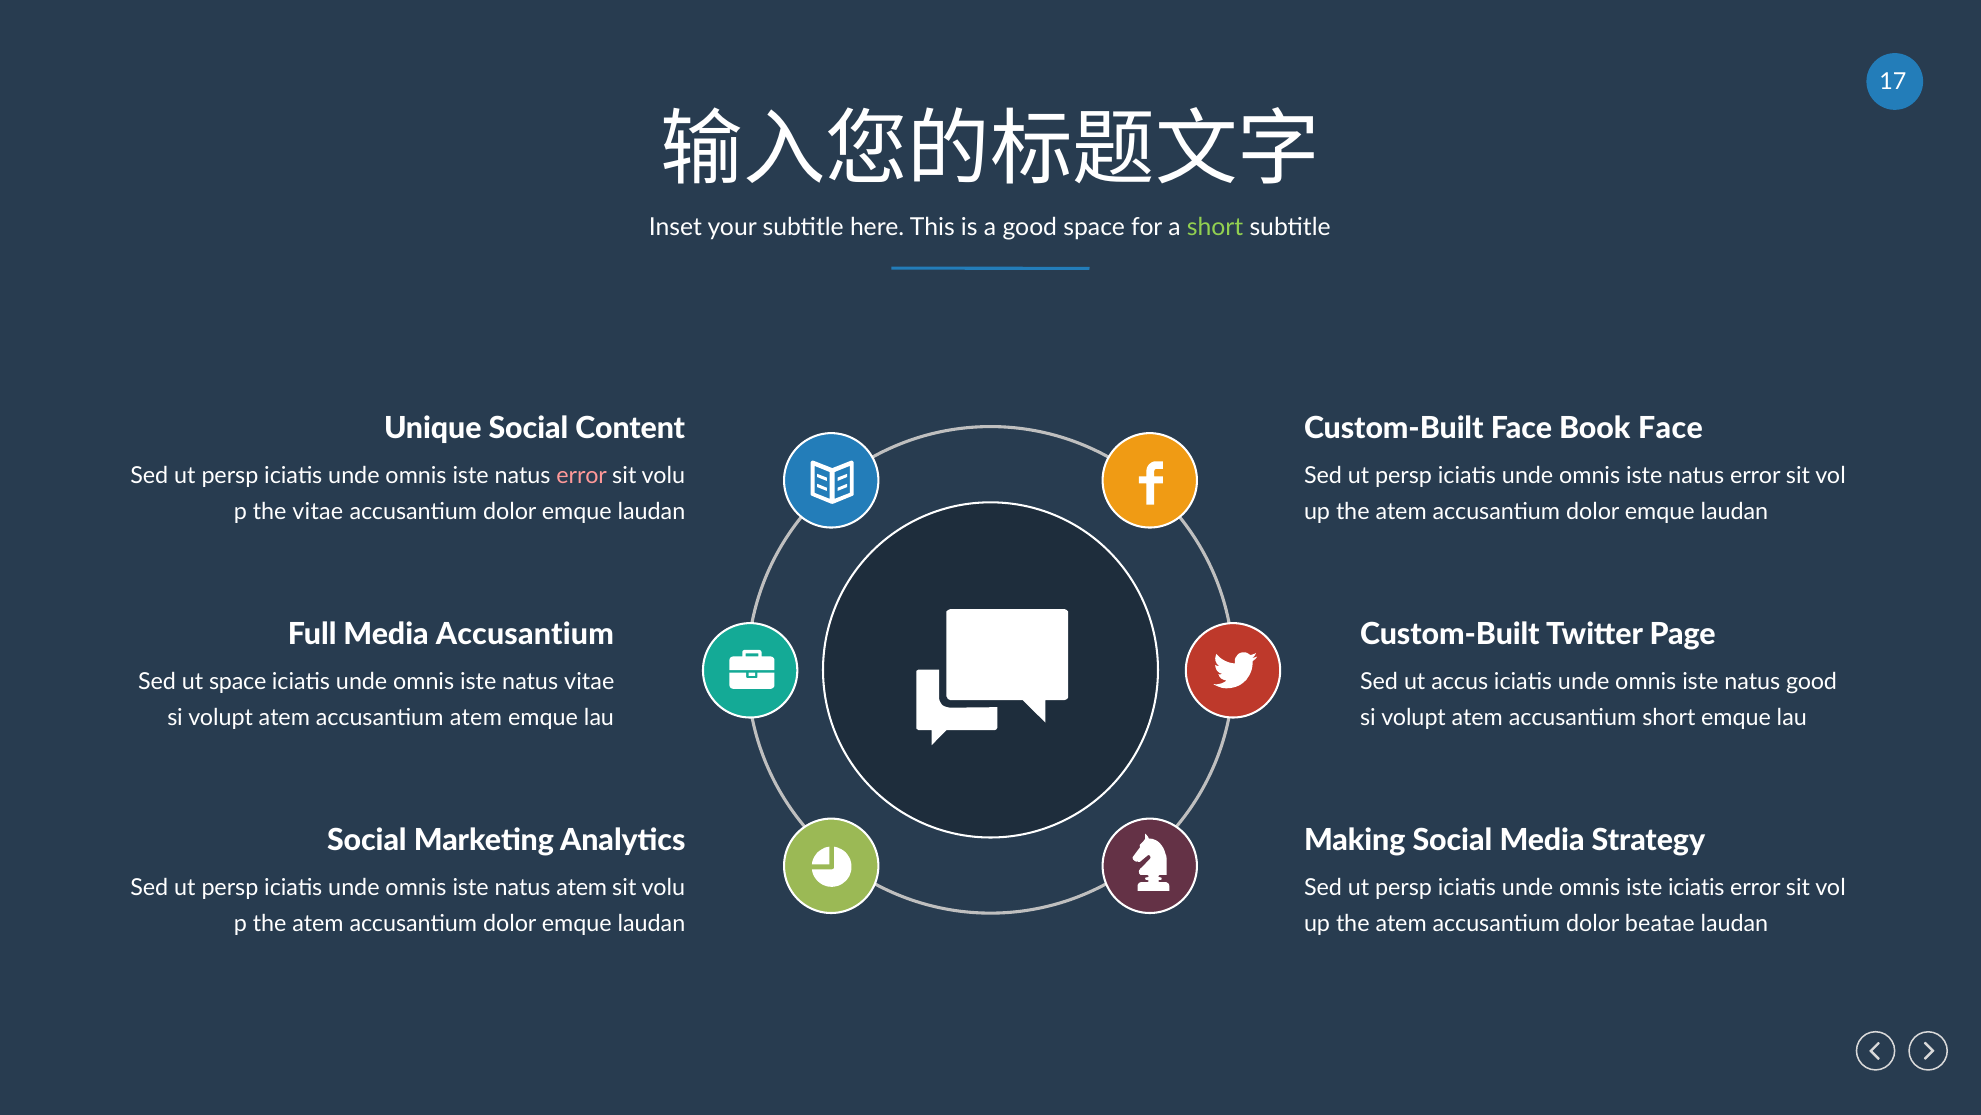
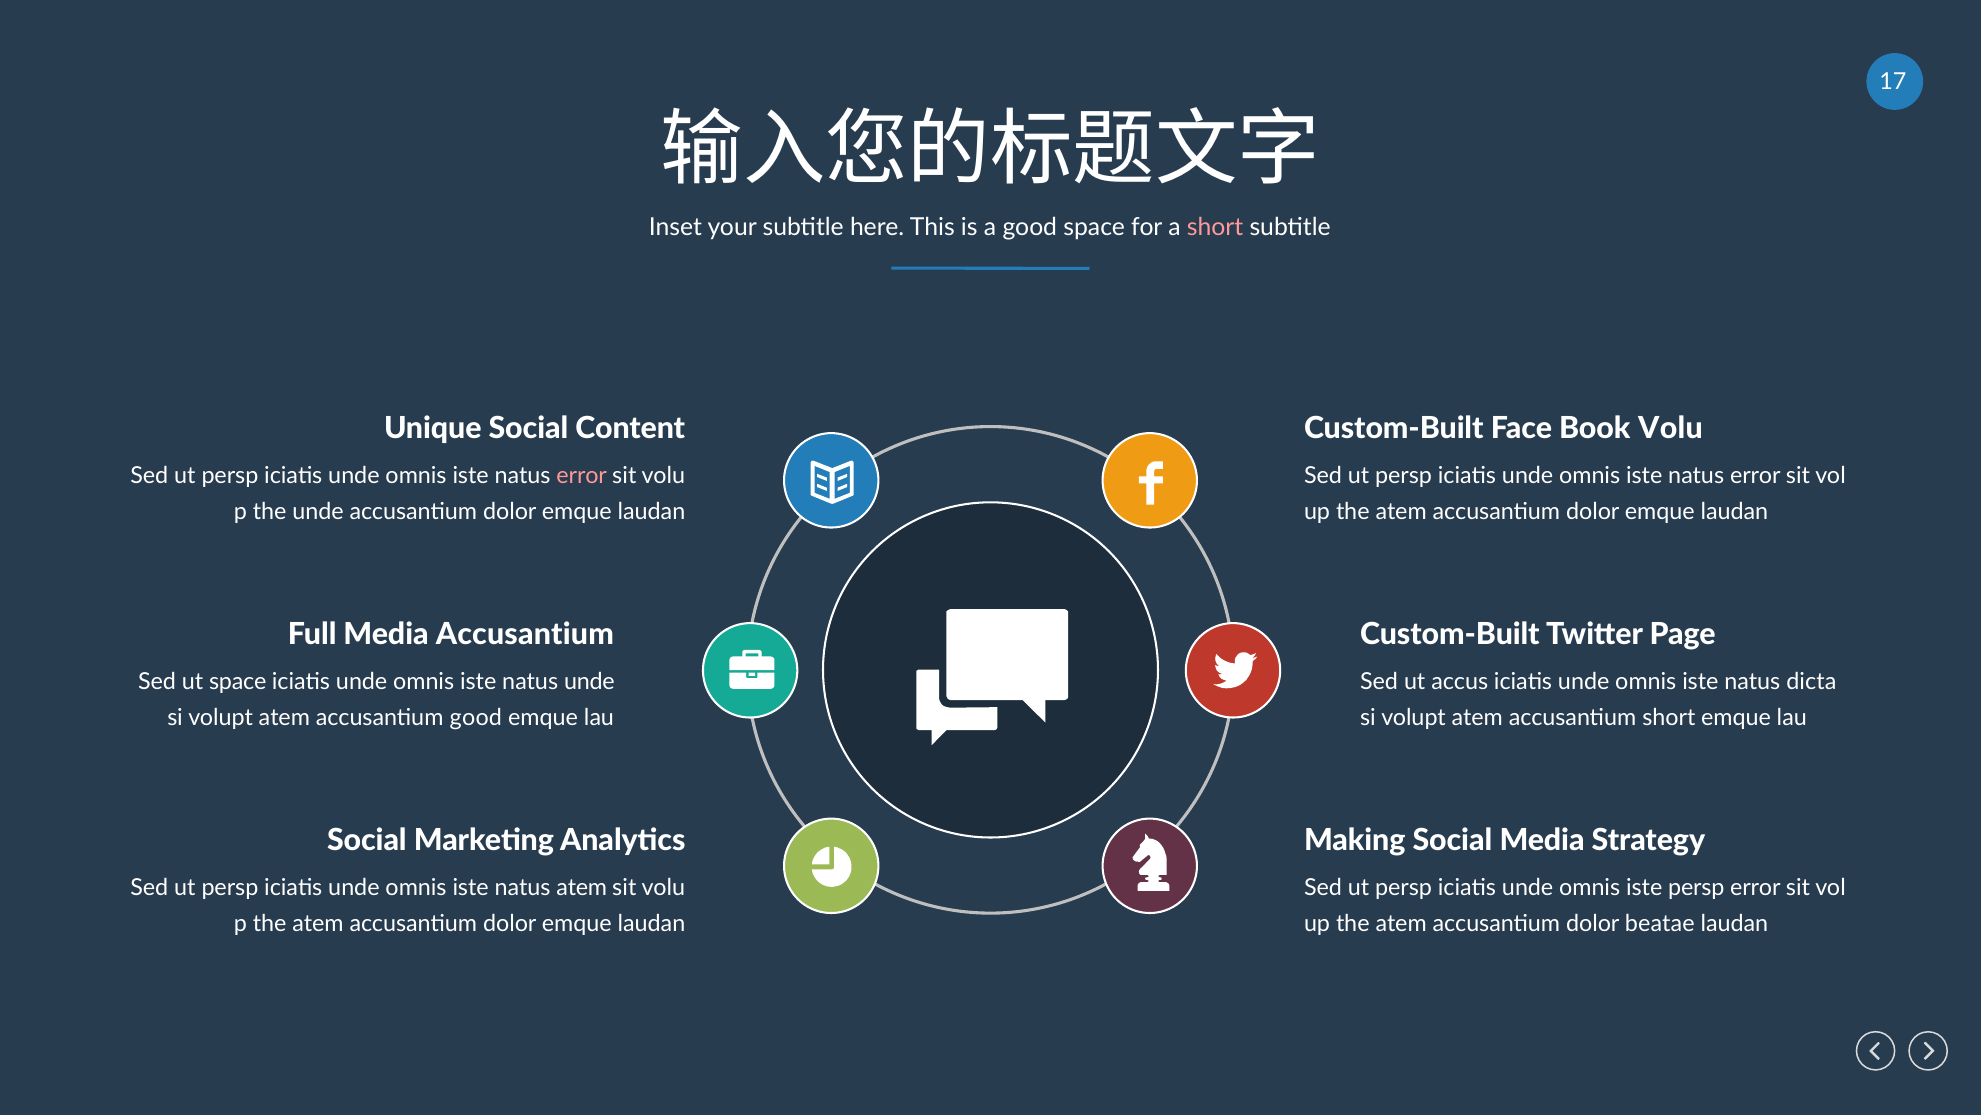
short at (1215, 227) colour: light green -> pink
Book Face: Face -> Volu
the vitae: vitae -> unde
natus vitae: vitae -> unde
natus good: good -> dicta
accusantium atem: atem -> good
iste iciatis: iciatis -> persp
